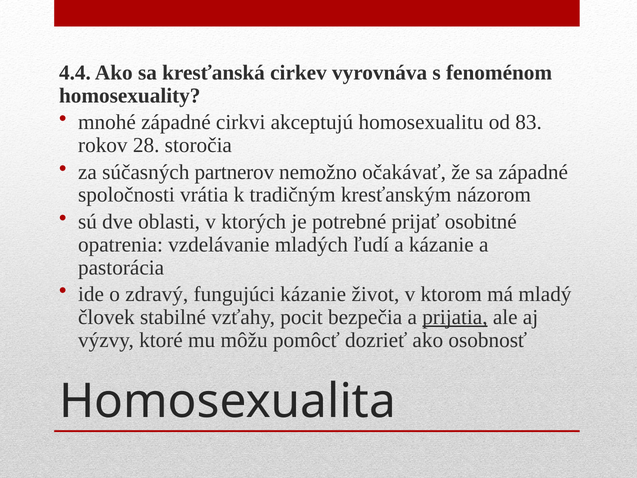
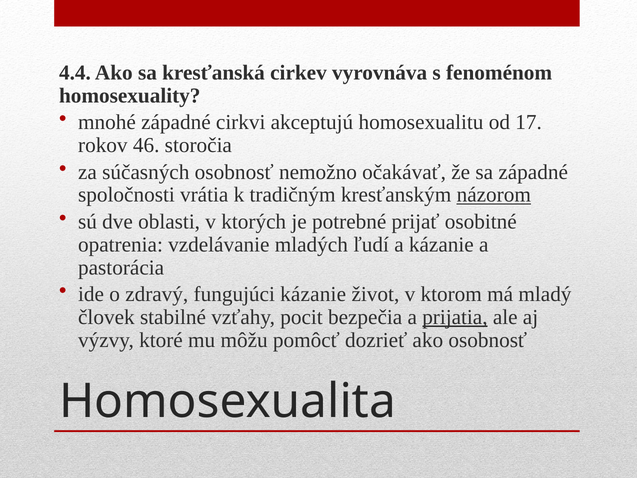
83: 83 -> 17
28: 28 -> 46
súčasných partnerov: partnerov -> osobnosť
názorom underline: none -> present
